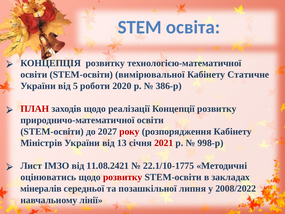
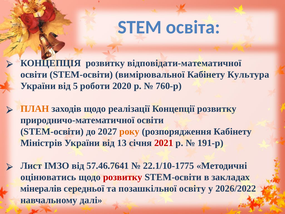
технологією-математичної: технологією-математичної -> відповідати-математичної
Статичне: Статичне -> Культура
386-р: 386-р -> 760-р
ПЛАН colour: red -> orange
року colour: red -> orange
998-р: 998-р -> 191-р
11.08.2421: 11.08.2421 -> 57.46.7641
липня: липня -> освіту
2008/2022: 2008/2022 -> 2026/2022
лінії: лінії -> далі
